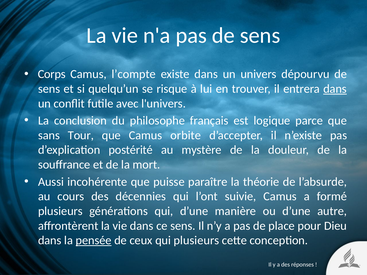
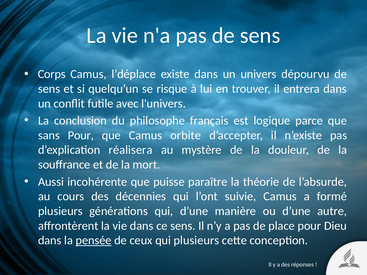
l’compte: l’compte -> l’déplace
dans at (335, 89) underline: present -> none
sans Tour: Tour -> Pour
postérité: postérité -> réalisera
